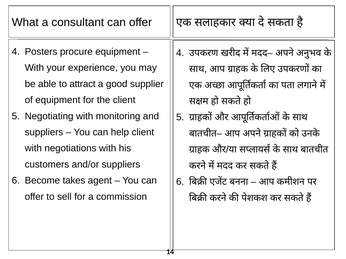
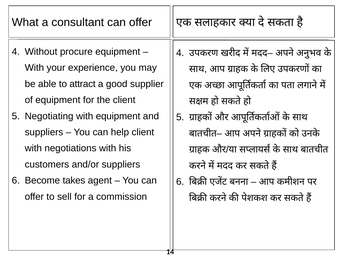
Posters: Posters -> Without
with monitoring: monitoring -> equipment
